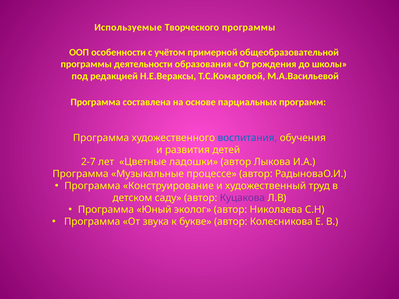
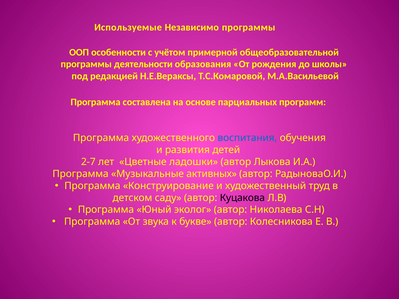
Творческого: Творческого -> Независимо
процессе: процессе -> активных
Куцакова colour: purple -> black
